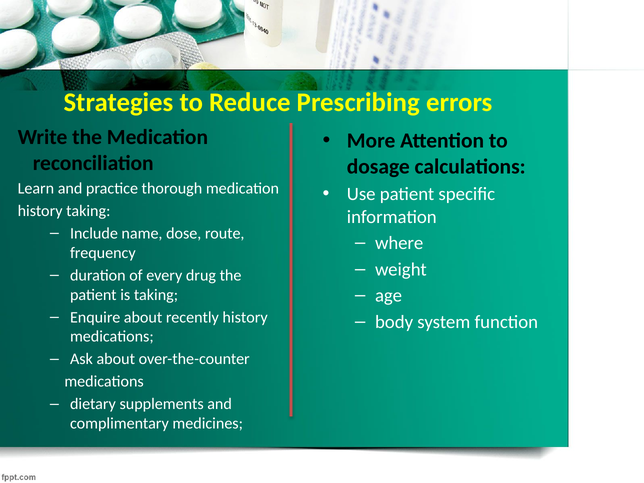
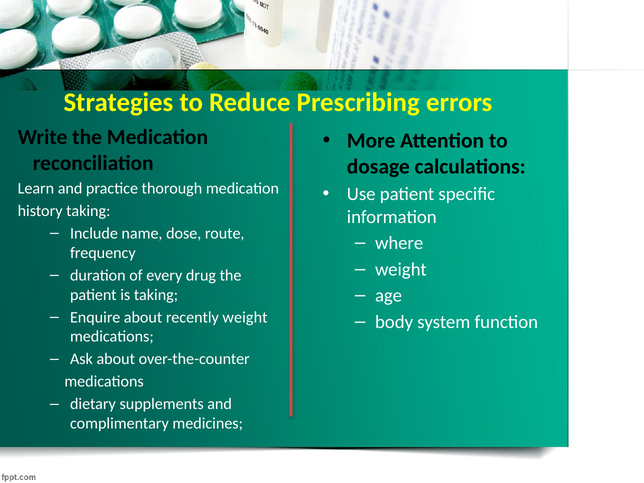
recently history: history -> weight
